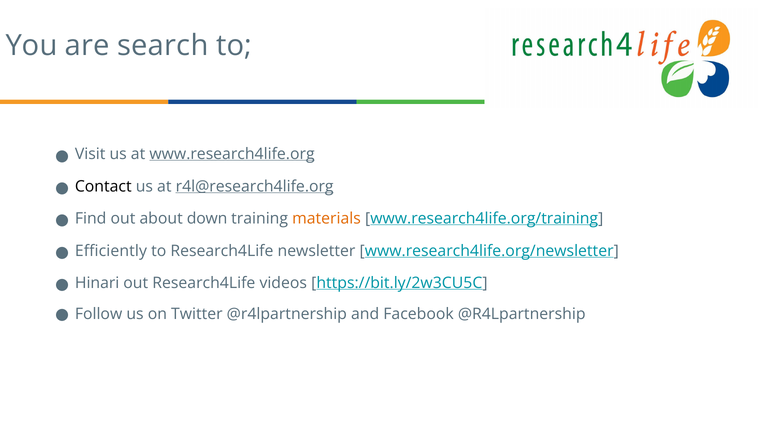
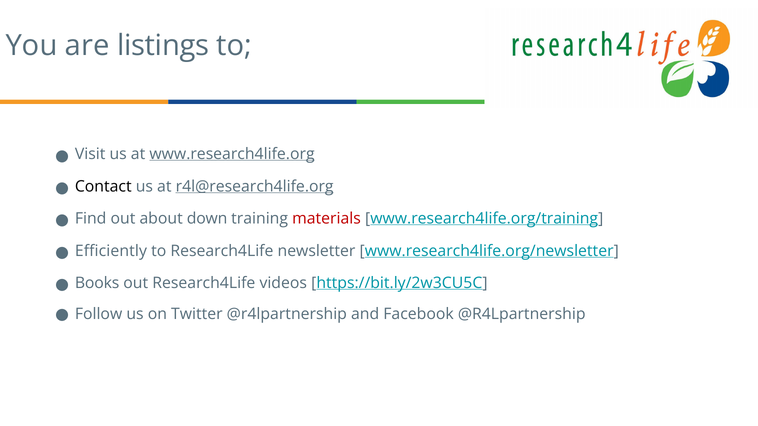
search: search -> listings
materials colour: orange -> red
Hinari: Hinari -> Books
